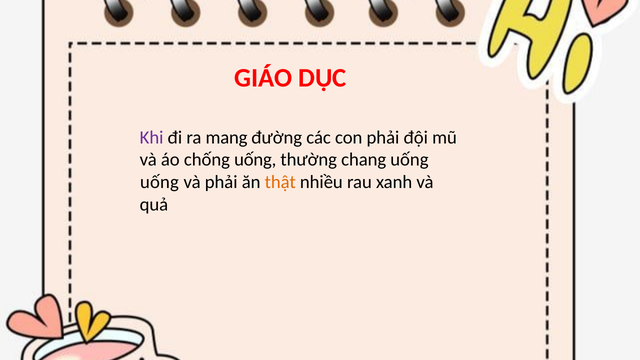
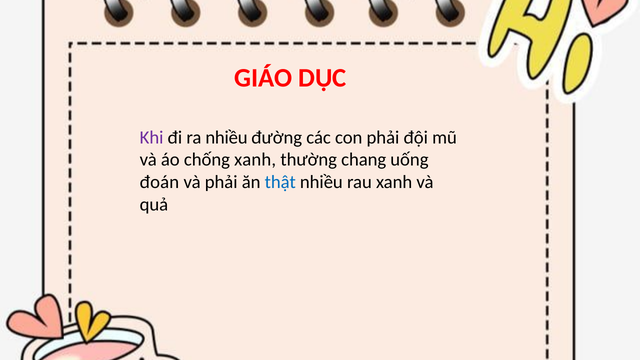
ra mang: mang -> nhiều
chống uống: uống -> xanh
uống at (159, 182): uống -> đoán
thật colour: orange -> blue
